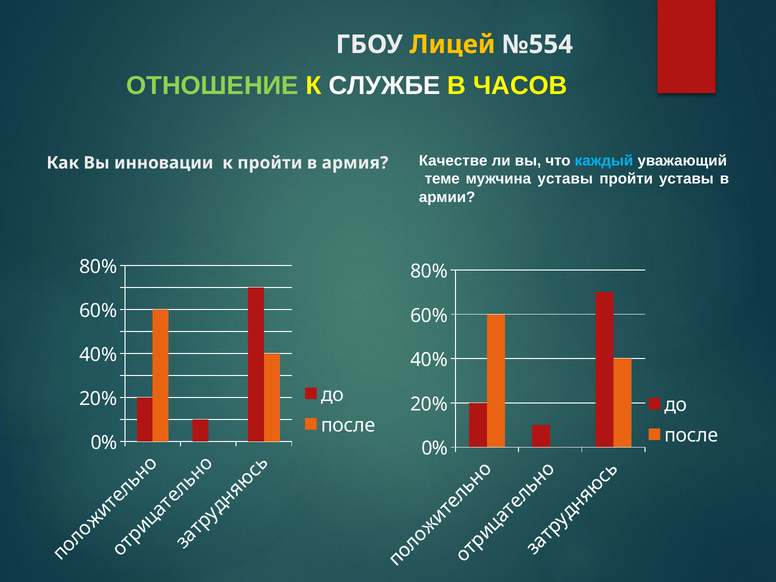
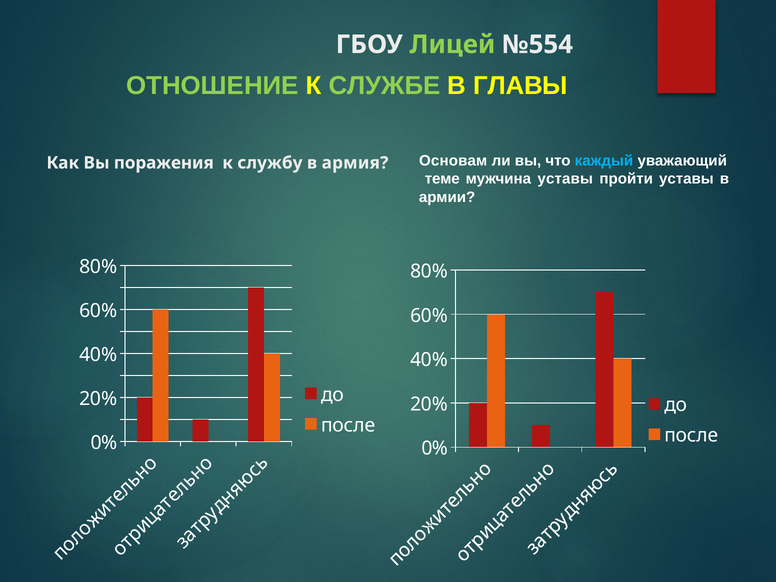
Лицей colour: yellow -> light green
СЛУЖБЕ colour: white -> light green
ЧАСОВ: ЧАСОВ -> ГЛАВЫ
Качестве: Качестве -> Основам
инновации: инновации -> поражения
к пройти: пройти -> службу
